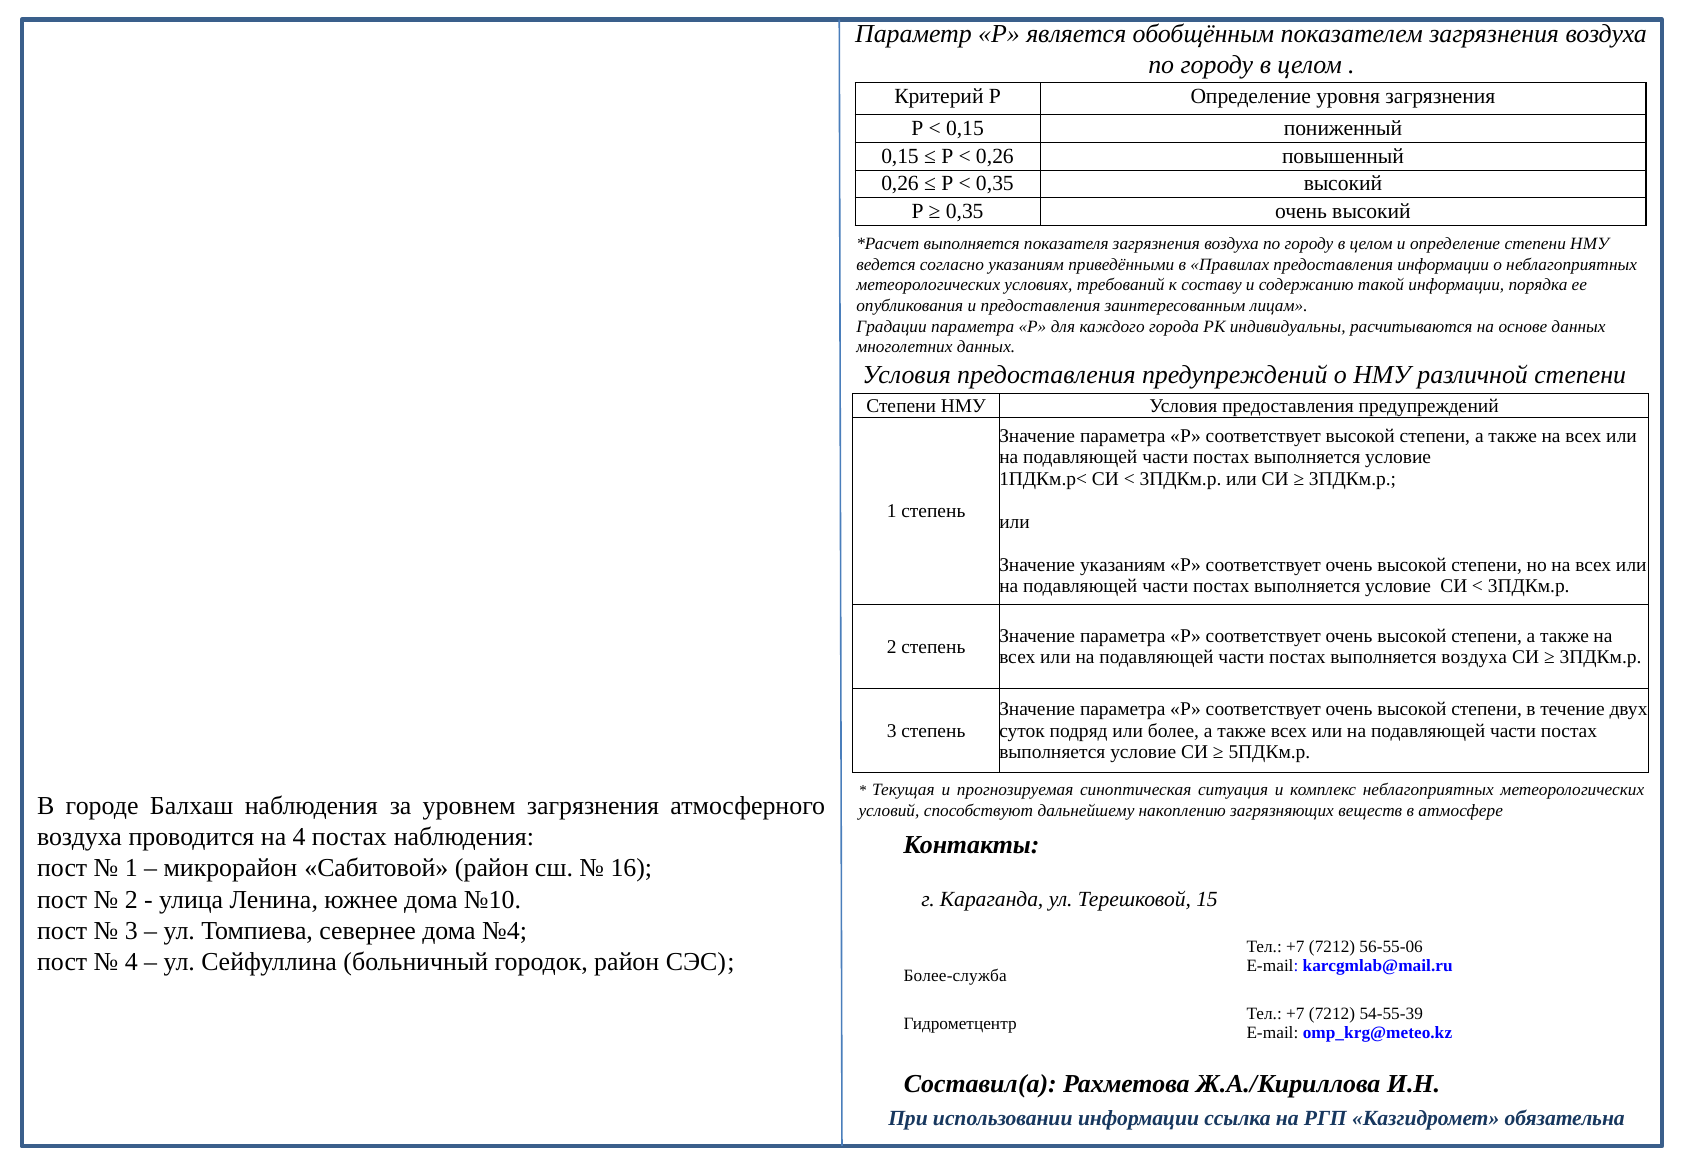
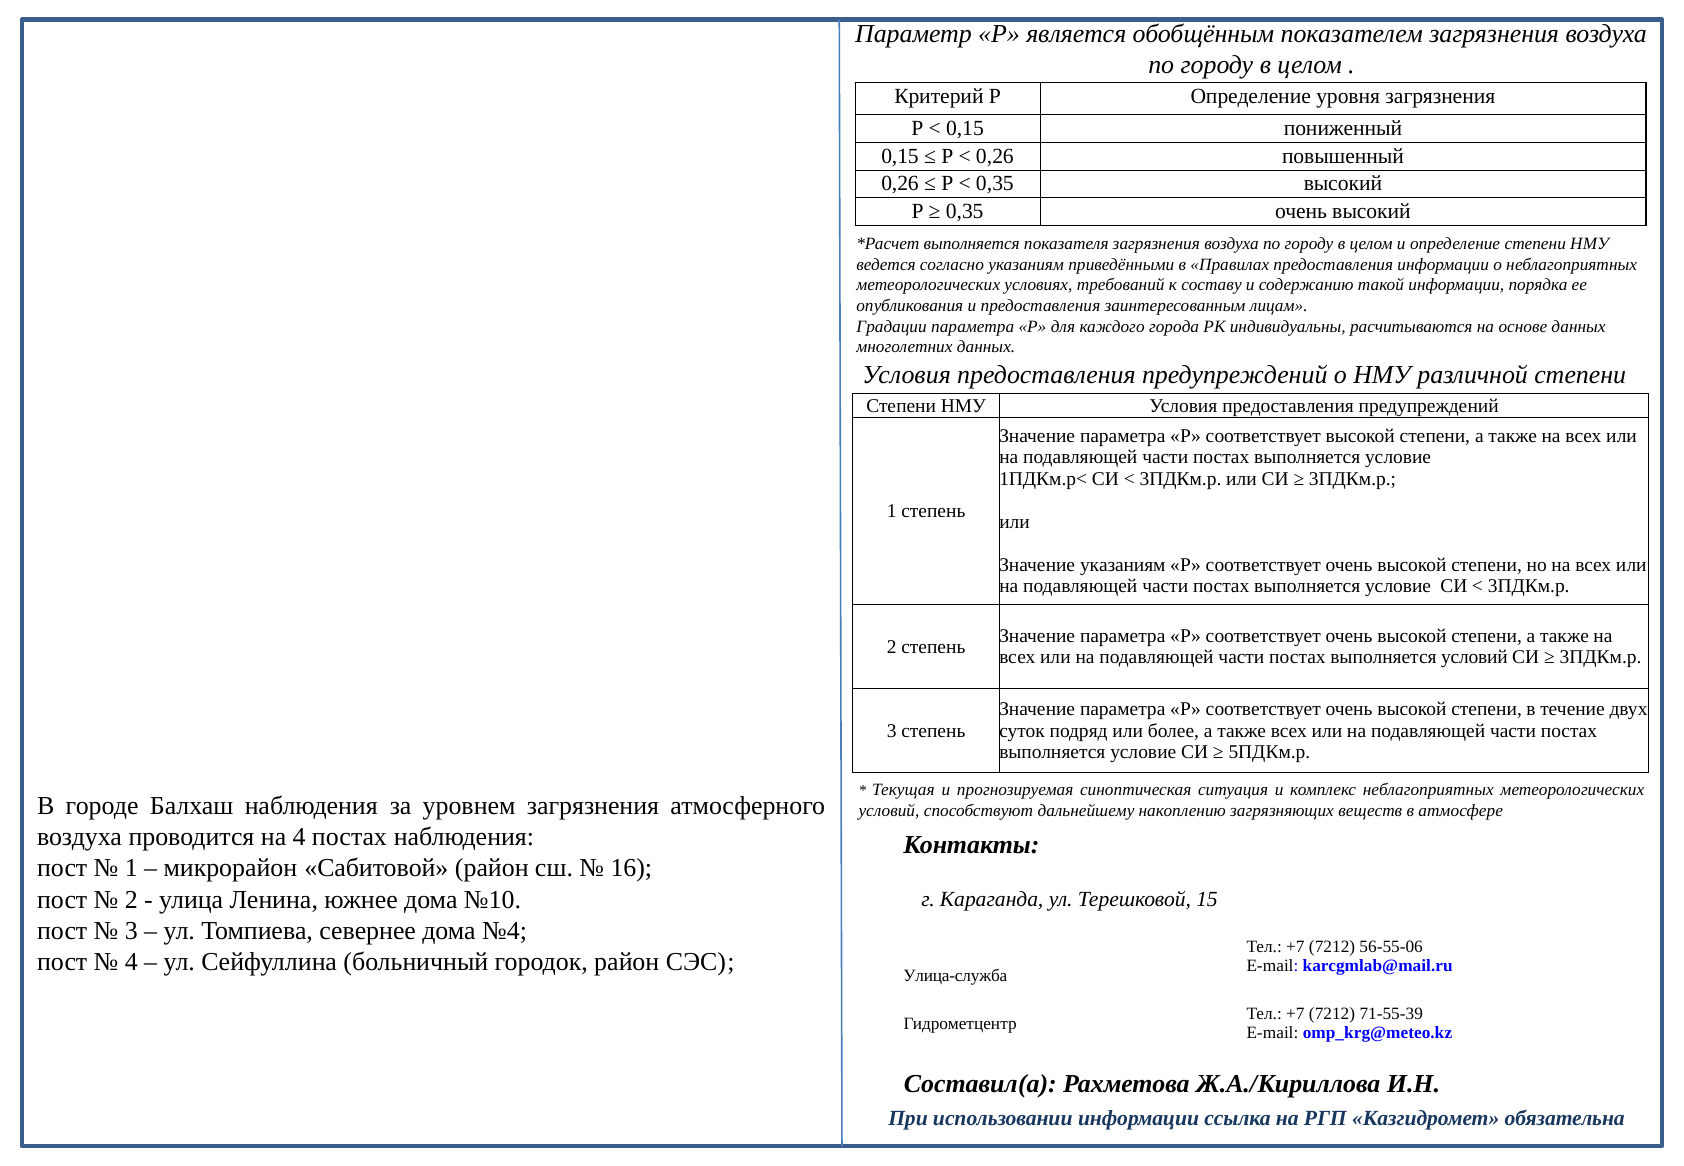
выполняется воздуха: воздуха -> условий
Более-служба: Более-служба -> Улица-служба
54-55-39: 54-55-39 -> 71-55-39
